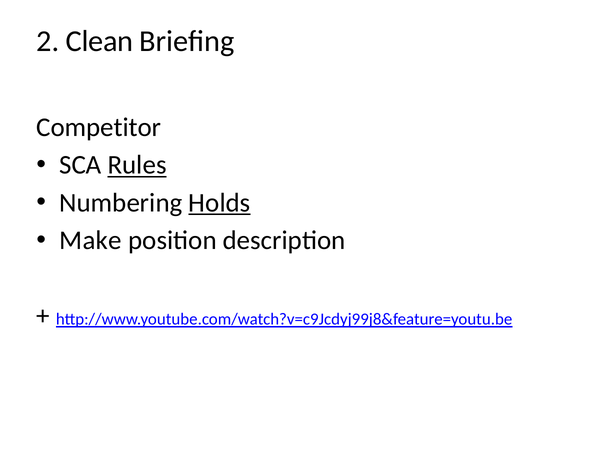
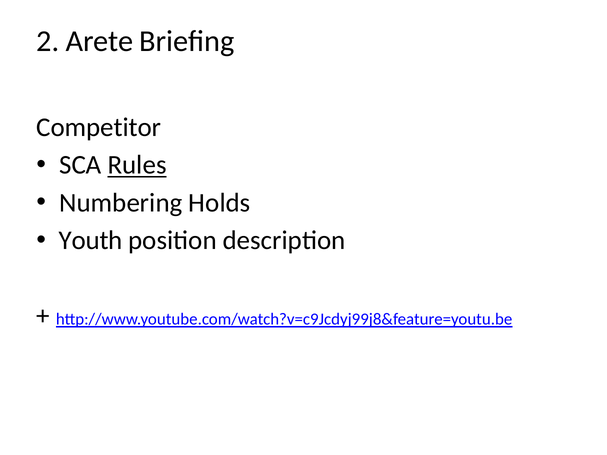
Clean: Clean -> Arete
Holds underline: present -> none
Make: Make -> Youth
